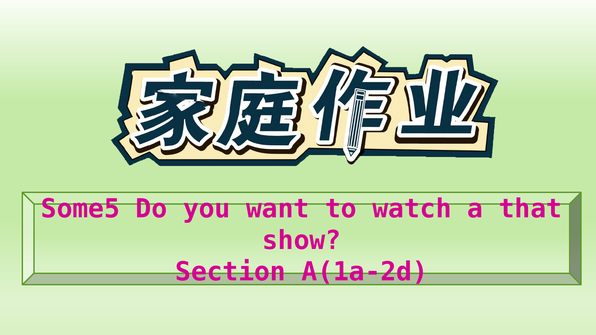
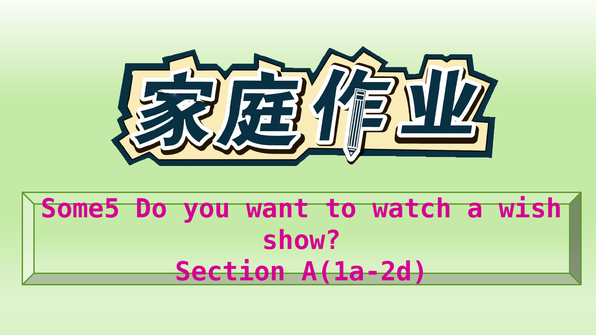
that: that -> wish
